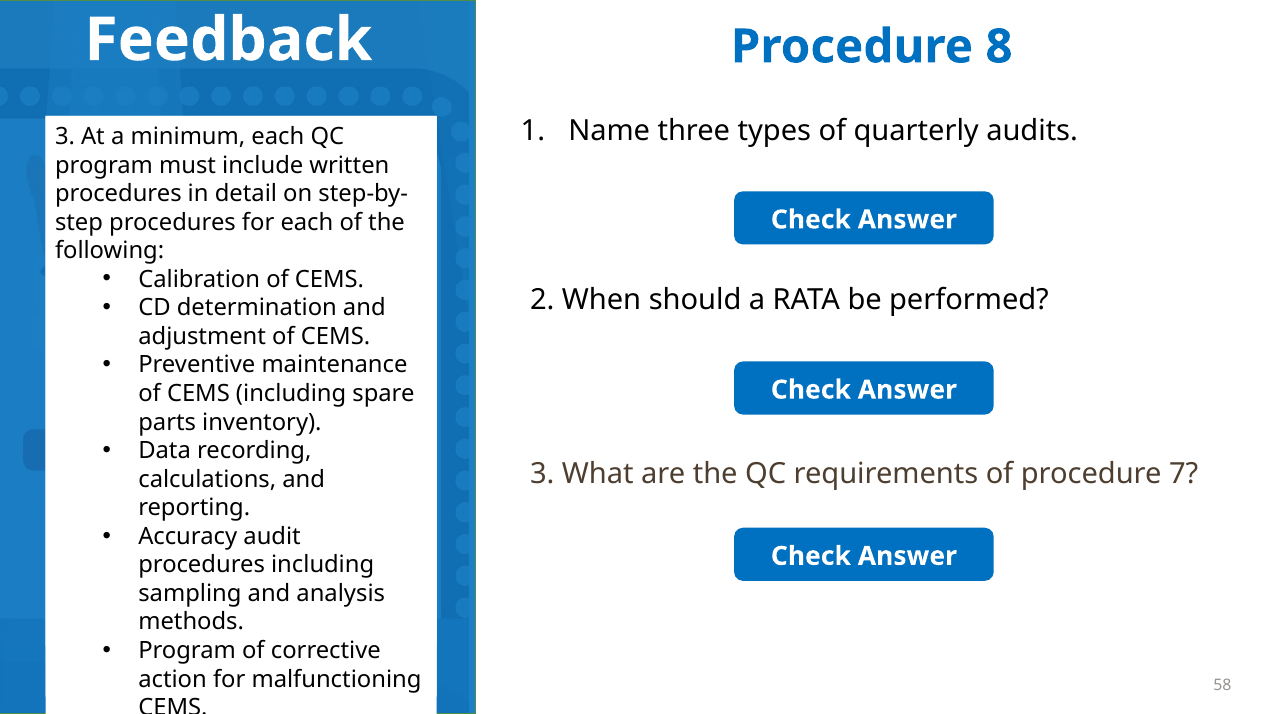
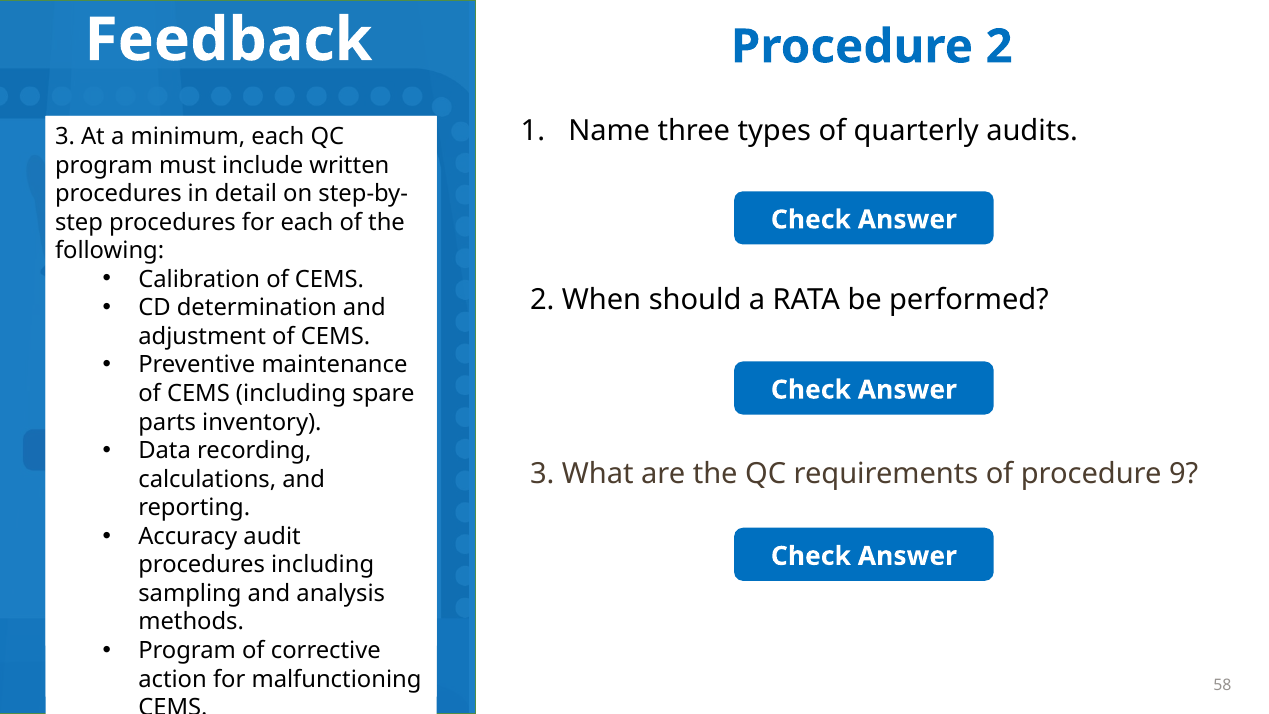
Procedure 8: 8 -> 2
7: 7 -> 9
